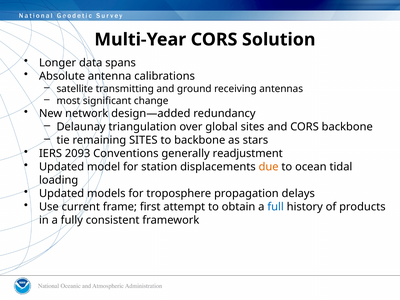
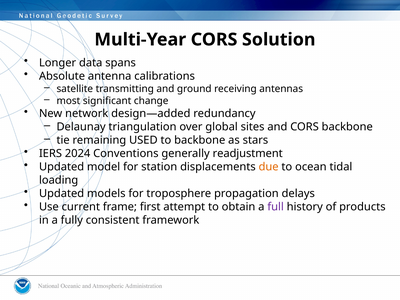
remaining SITES: SITES -> USED
2093: 2093 -> 2024
full colour: blue -> purple
